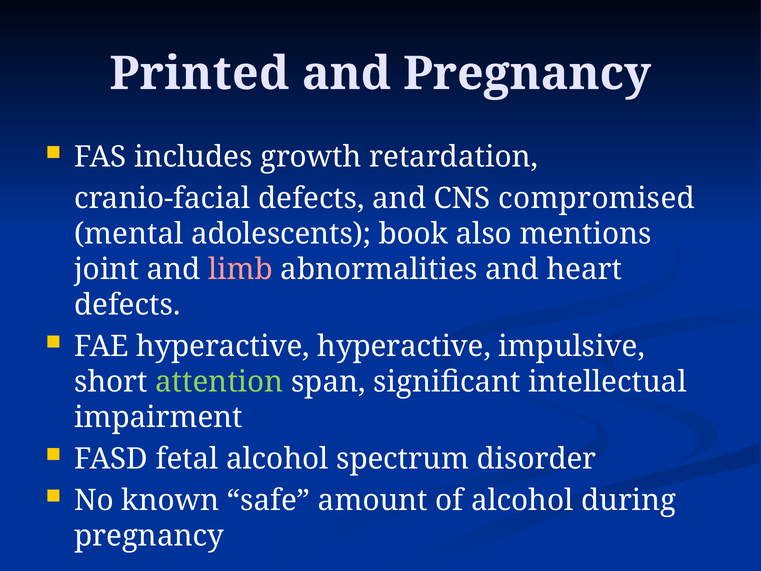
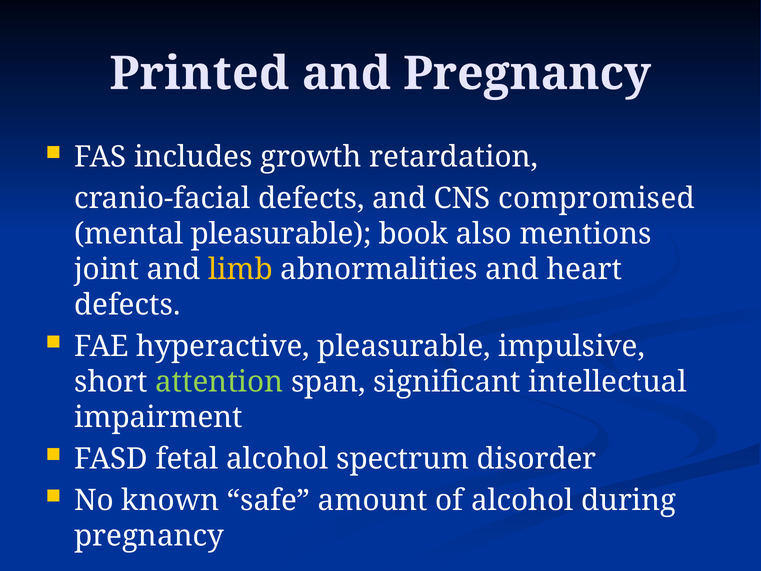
mental adolescents: adolescents -> pleasurable
limb colour: pink -> yellow
hyperactive hyperactive: hyperactive -> pleasurable
